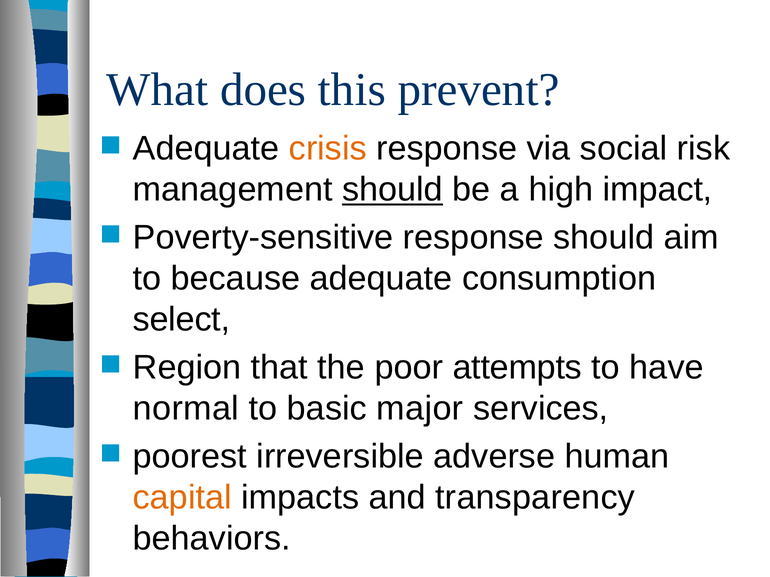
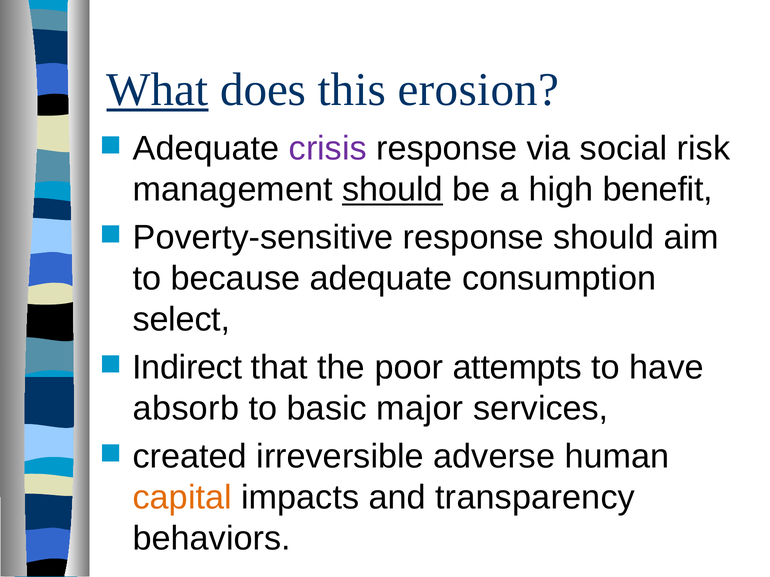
What underline: none -> present
prevent: prevent -> erosion
crisis colour: orange -> purple
impact: impact -> benefit
Region: Region -> Indirect
normal: normal -> absorb
poorest: poorest -> created
